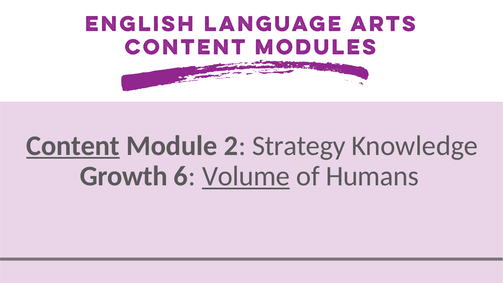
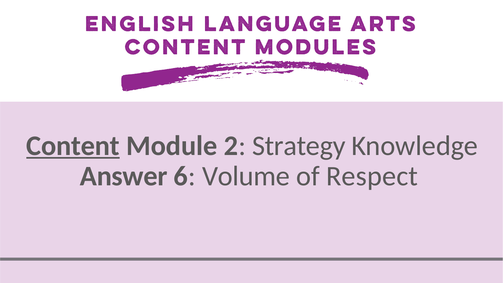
Growth: Growth -> Answer
Volume underline: present -> none
Humans: Humans -> Respect
